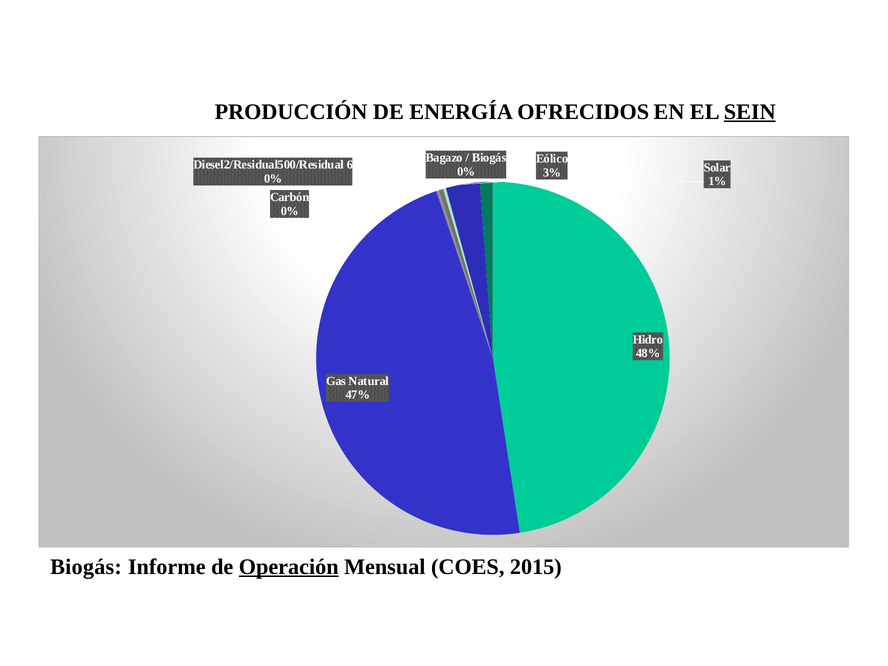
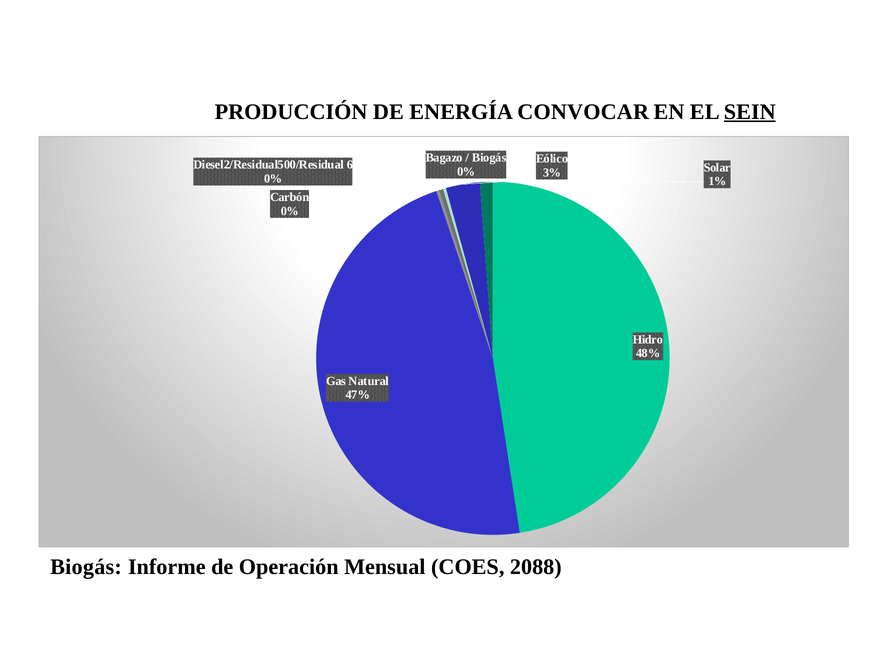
OFRECIDOS: OFRECIDOS -> CONVOCAR
Operación underline: present -> none
2015: 2015 -> 2088
